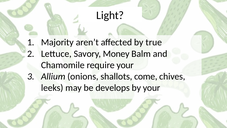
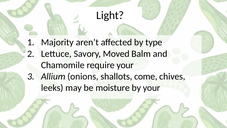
true: true -> type
Money: Money -> Moved
develops: develops -> moisture
